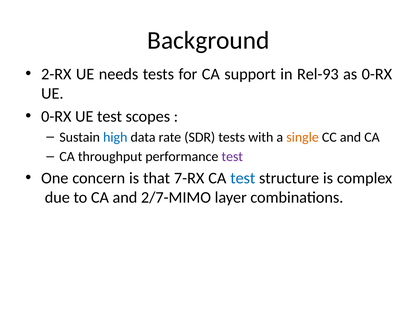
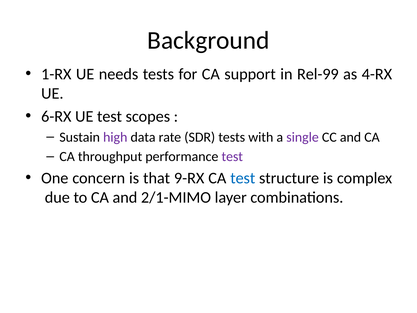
2-RX: 2-RX -> 1-RX
Rel-93: Rel-93 -> Rel-99
as 0-RX: 0-RX -> 4-RX
0-RX at (56, 116): 0-RX -> 6-RX
high colour: blue -> purple
single colour: orange -> purple
7-RX: 7-RX -> 9-RX
2/7-MIMO: 2/7-MIMO -> 2/1-MIMO
